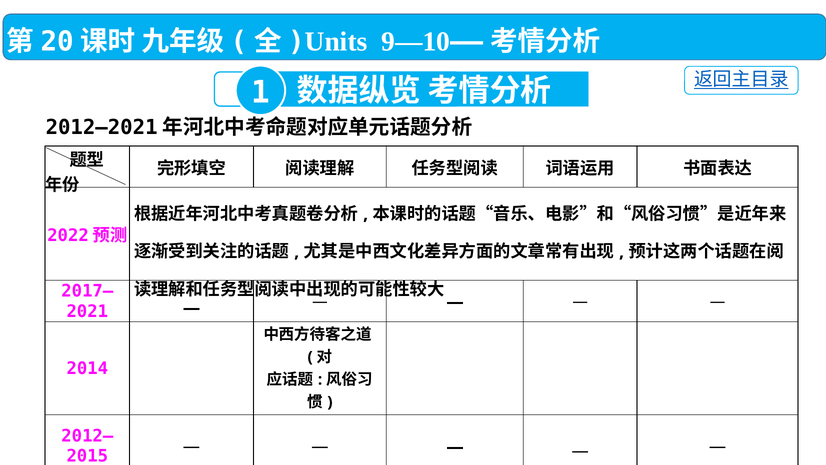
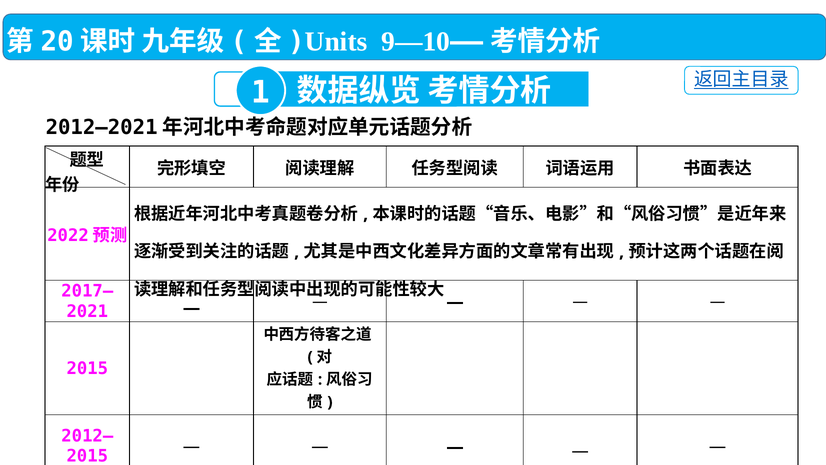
2014 at (87, 368): 2014 -> 2015
